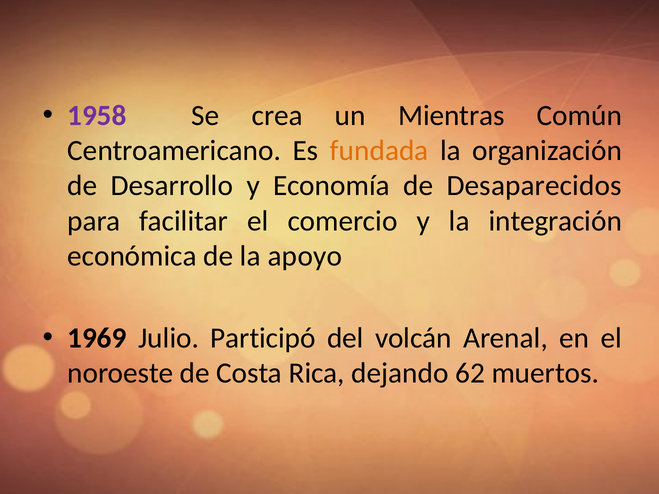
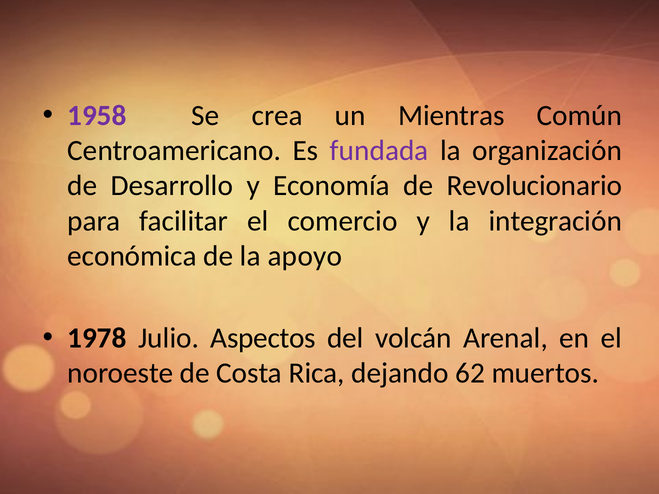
fundada colour: orange -> purple
Desaparecidos: Desaparecidos -> Revolucionario
1969: 1969 -> 1978
Participó: Participó -> Aspectos
